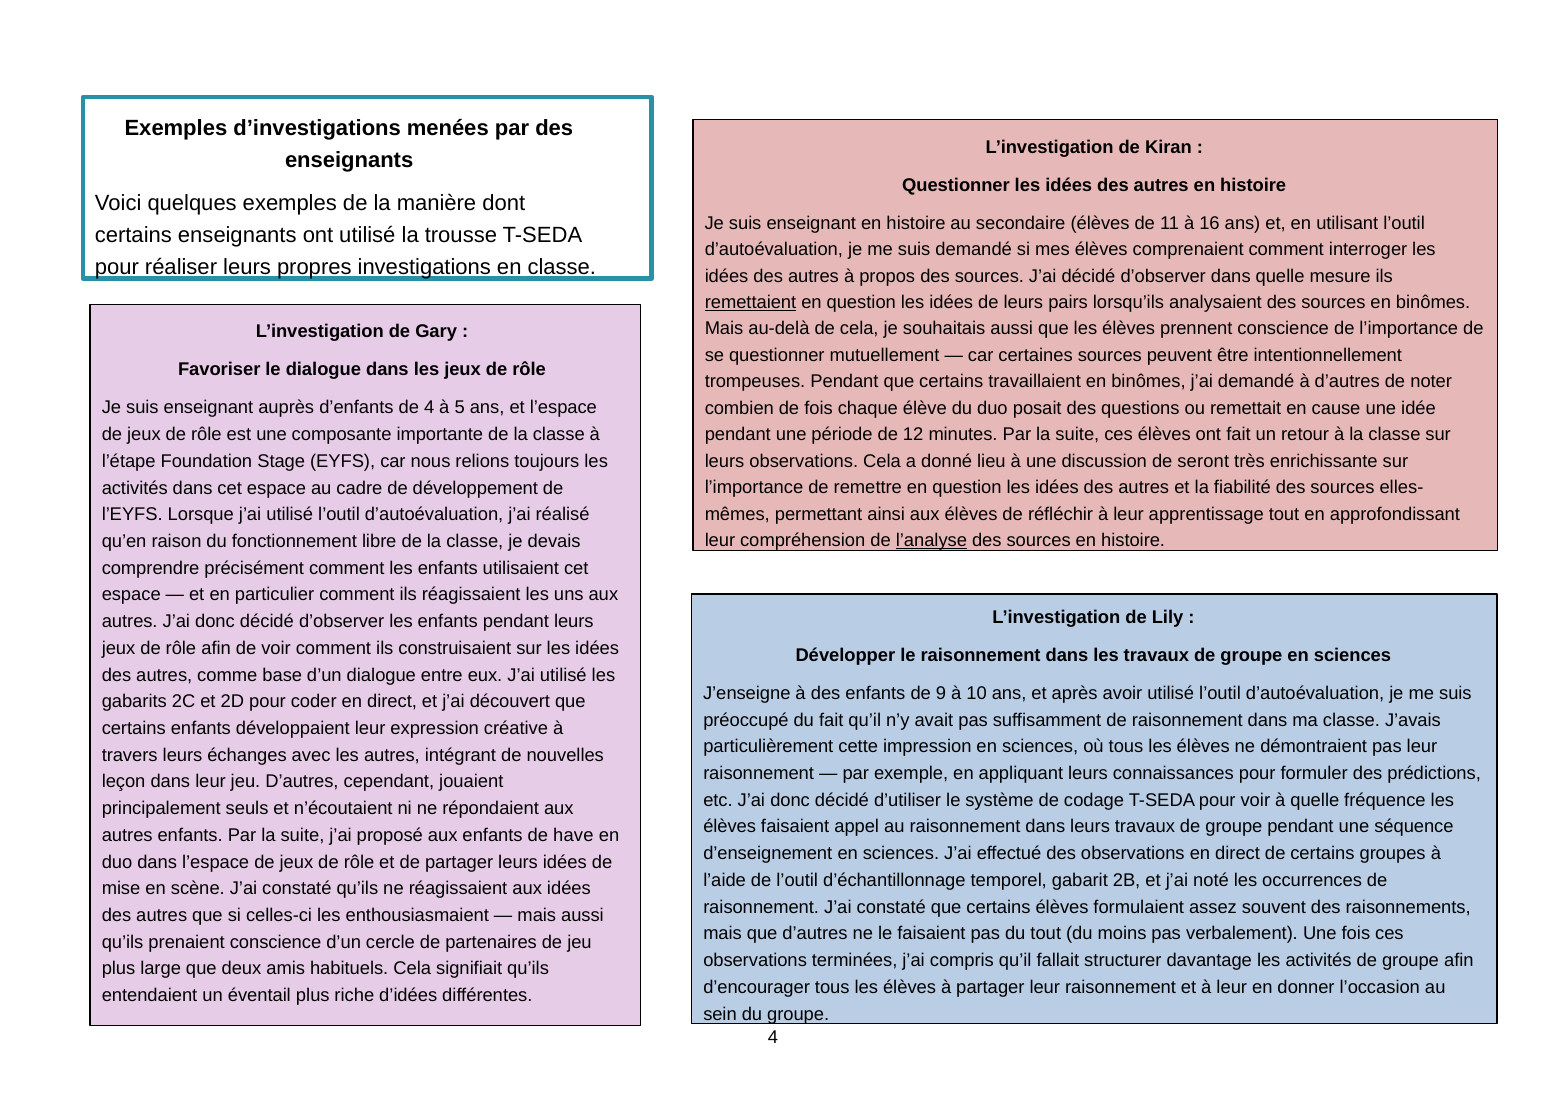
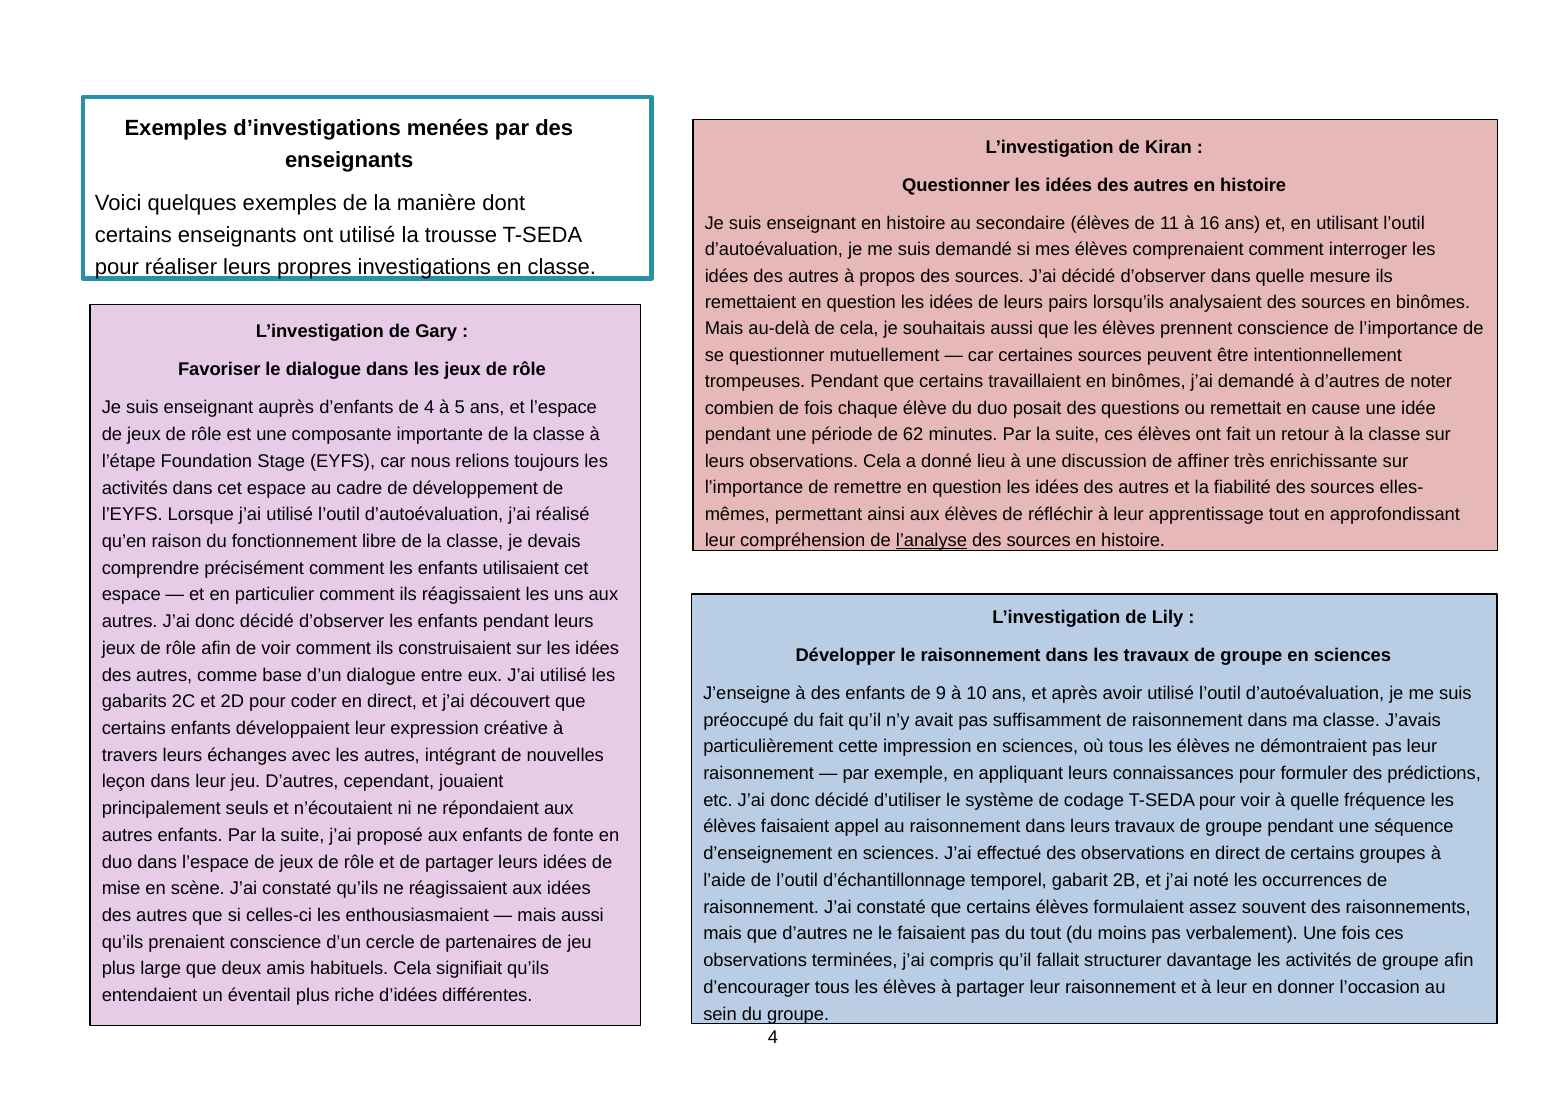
remettaient underline: present -> none
12: 12 -> 62
seront: seront -> affiner
have: have -> fonte
